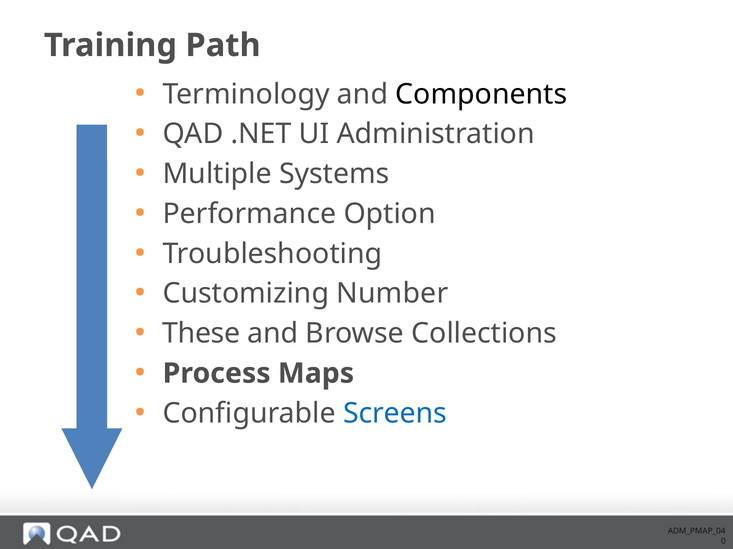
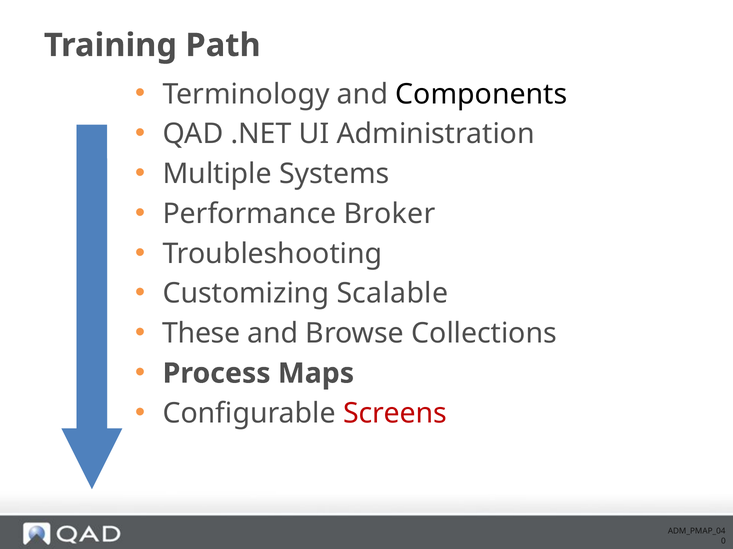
Option: Option -> Broker
Number: Number -> Scalable
Screens colour: blue -> red
